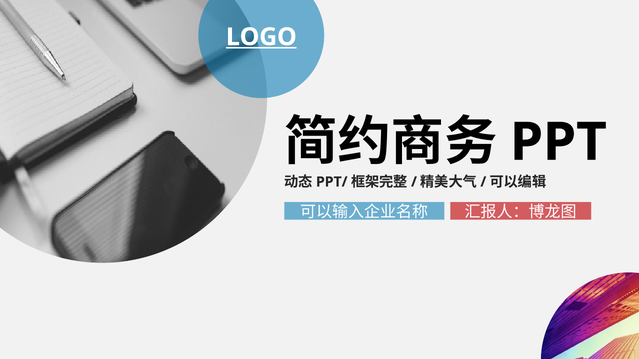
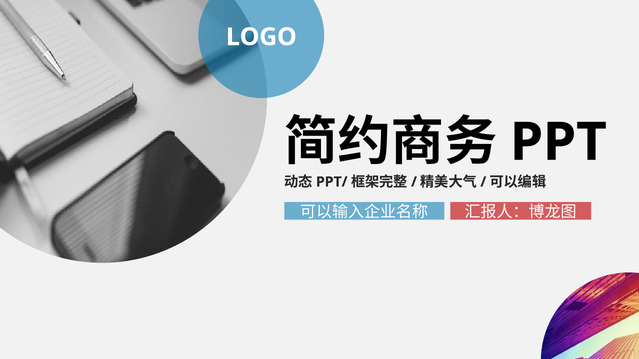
LOGO underline: present -> none
